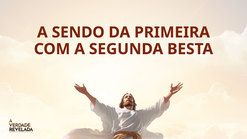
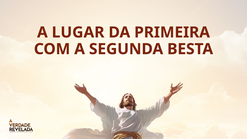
SENDO: SENDO -> LUGAR
